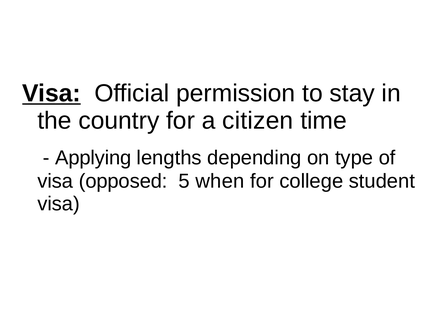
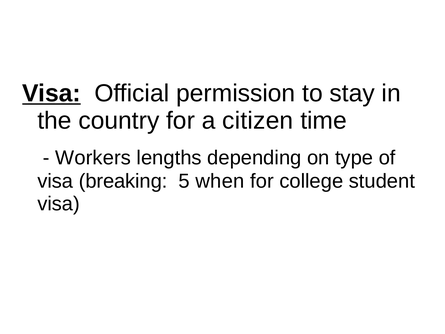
Applying: Applying -> Workers
opposed: opposed -> breaking
